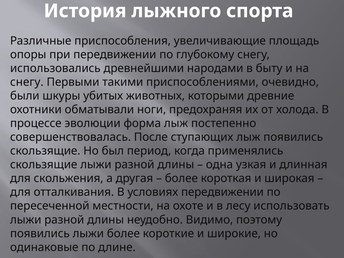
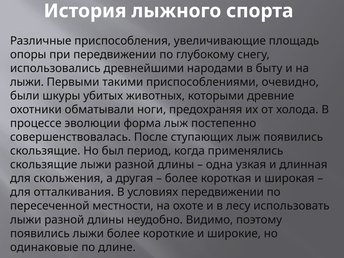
снегу at (27, 82): снегу -> лыжи
